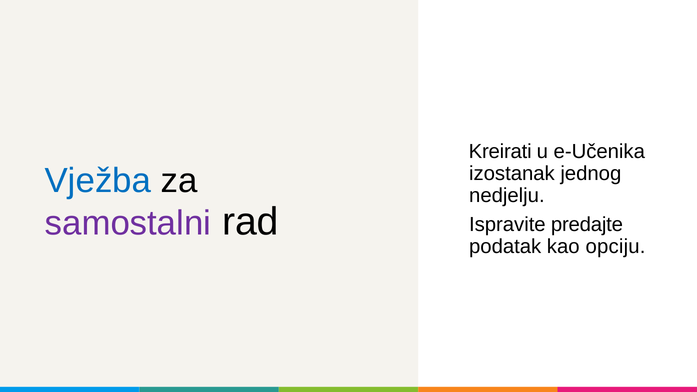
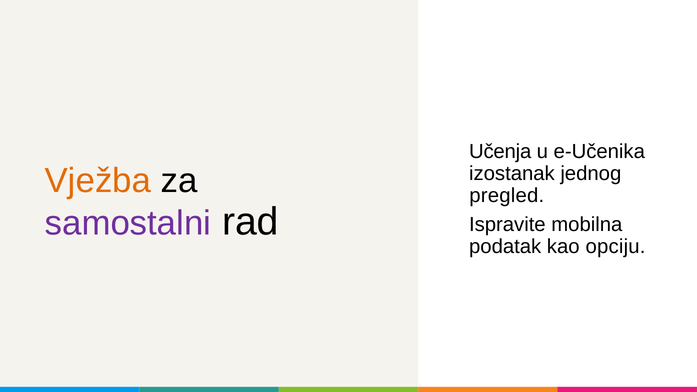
Kreirati: Kreirati -> Učenja
Vježba colour: blue -> orange
nedjelju: nedjelju -> pregled
predajte: predajte -> mobilna
